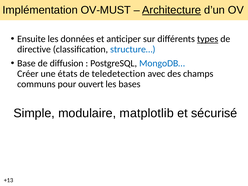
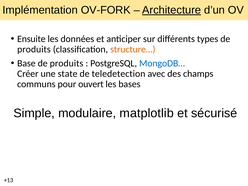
OV-MUST: OV-MUST -> OV-FORK
types underline: present -> none
directive at (34, 49): directive -> produits
structure… colour: blue -> orange
Base de diffusion: diffusion -> produits
états: états -> state
